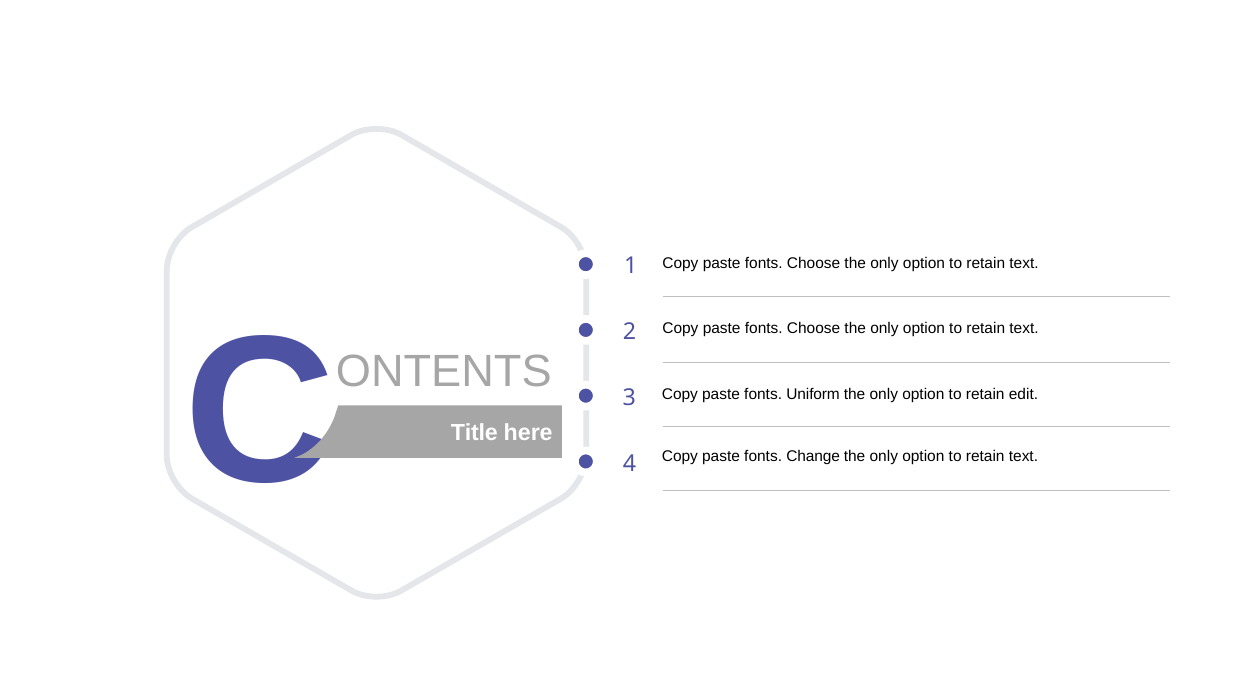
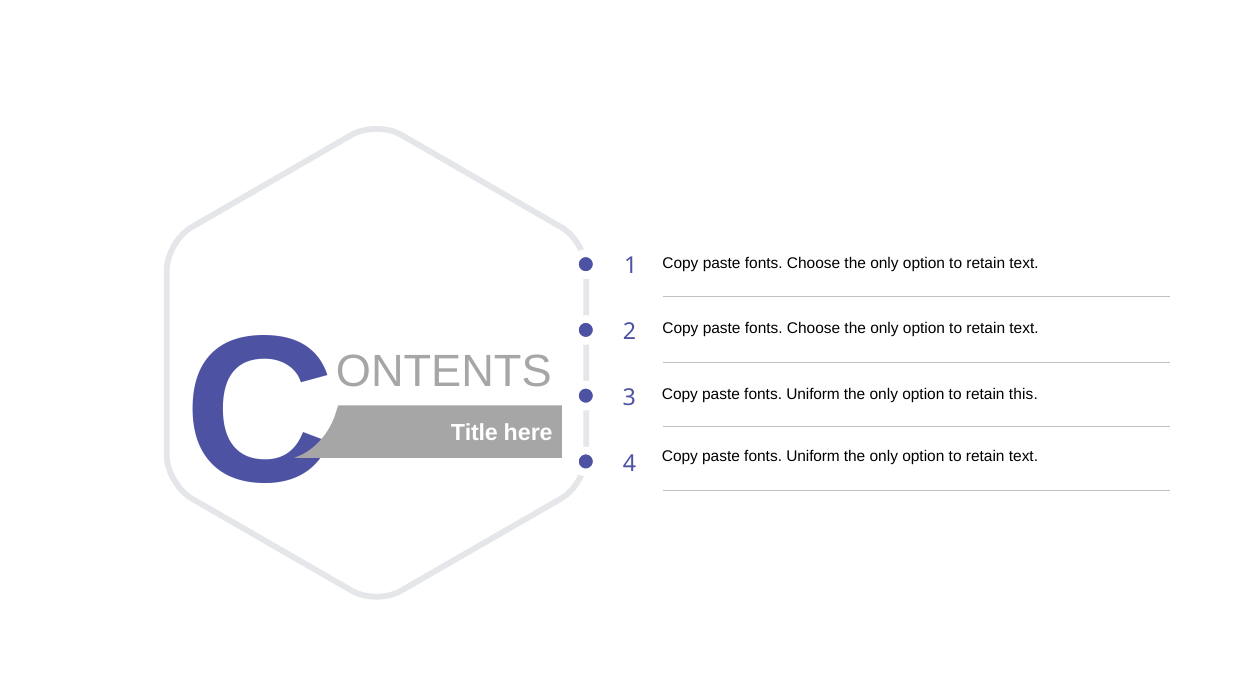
edit: edit -> this
Change at (813, 456): Change -> Uniform
